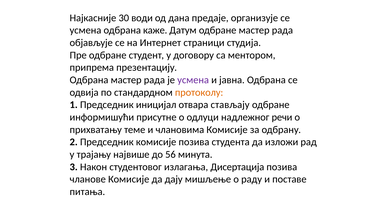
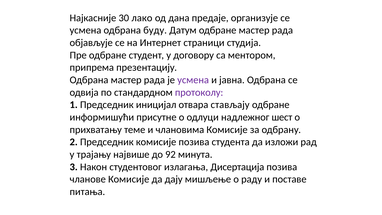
води: води -> лако
каже: каже -> буду
протоколу colour: orange -> purple
речи: речи -> шест
56: 56 -> 92
